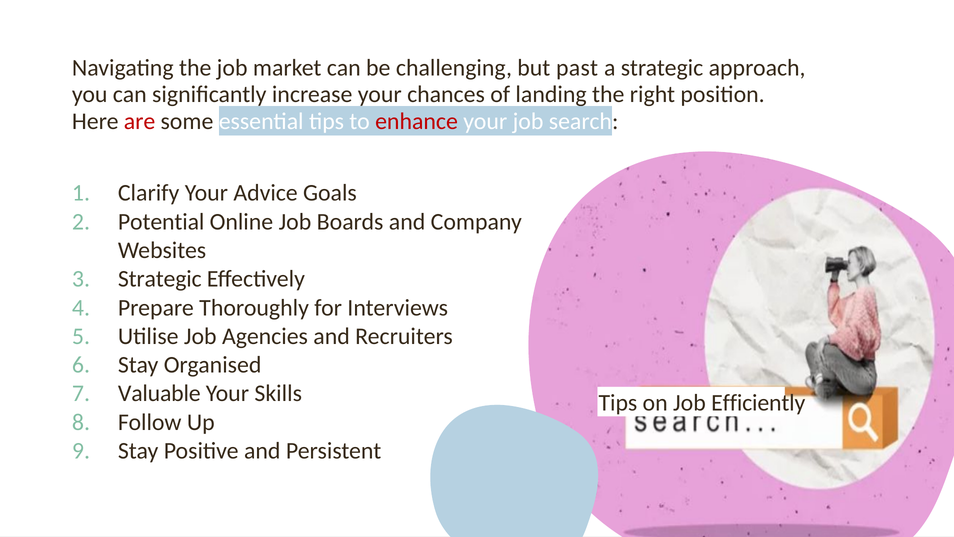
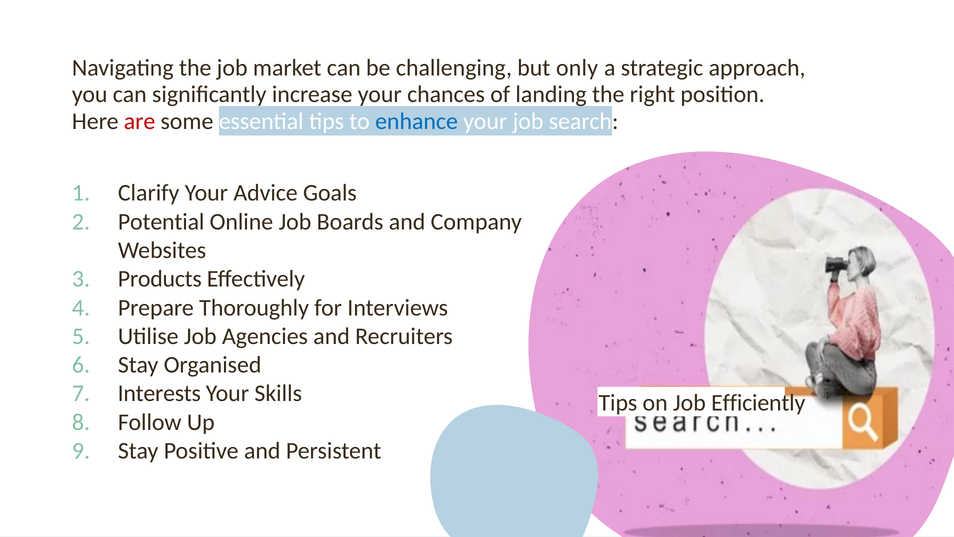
past: past -> only
enhance colour: red -> blue
Strategic at (160, 279): Strategic -> Products
Valuable: Valuable -> Interests
